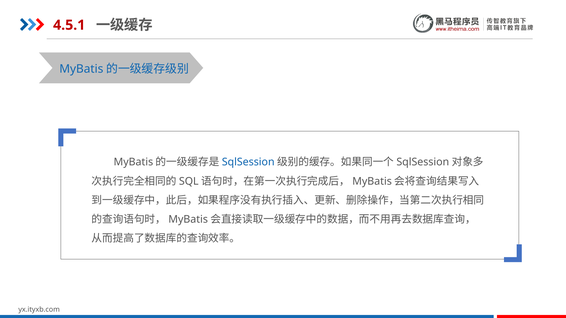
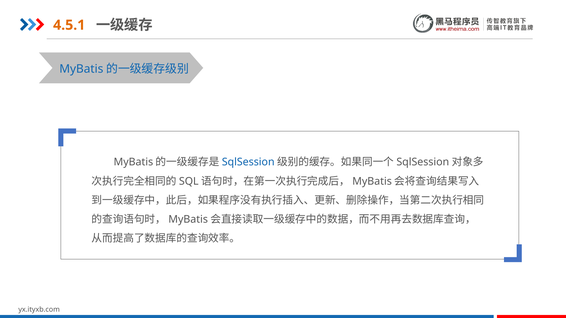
4.5.1 colour: red -> orange
